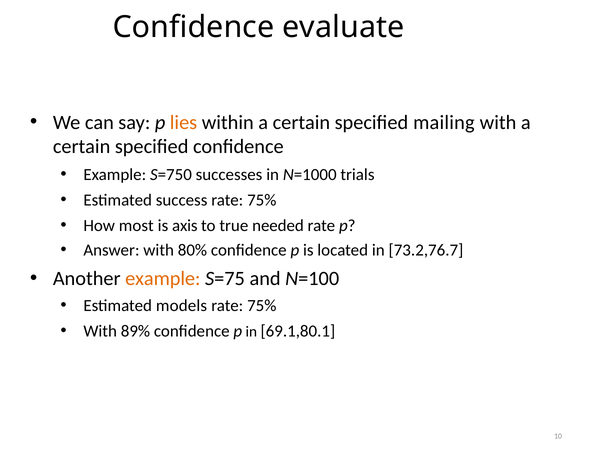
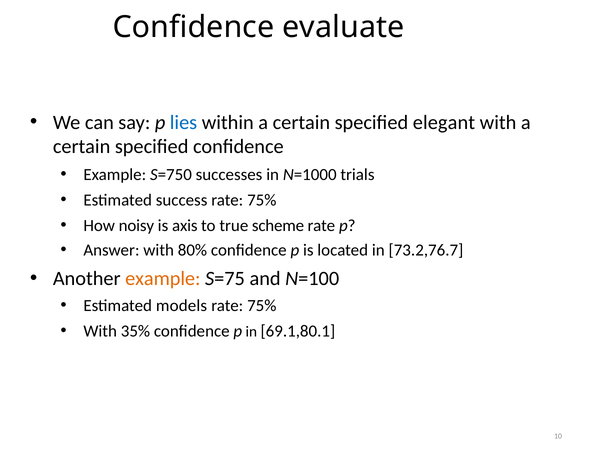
lies colour: orange -> blue
mailing: mailing -> elegant
most: most -> noisy
needed: needed -> scheme
89%: 89% -> 35%
